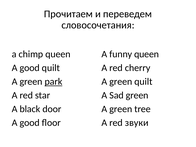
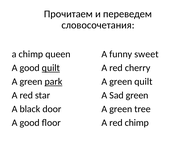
funny queen: queen -> sweet
quilt at (51, 68) underline: none -> present
red звуки: звуки -> chimp
